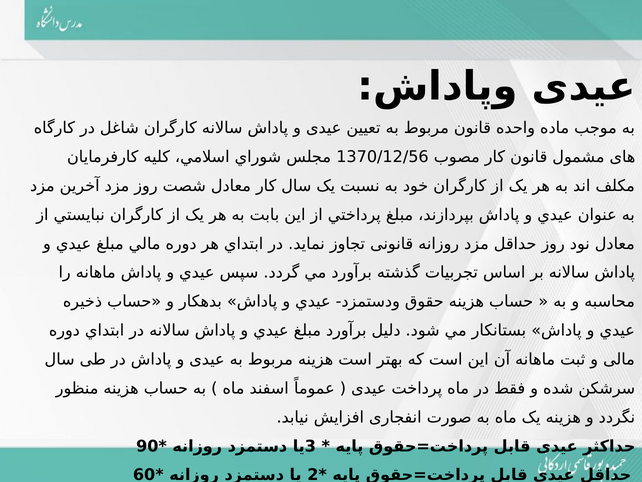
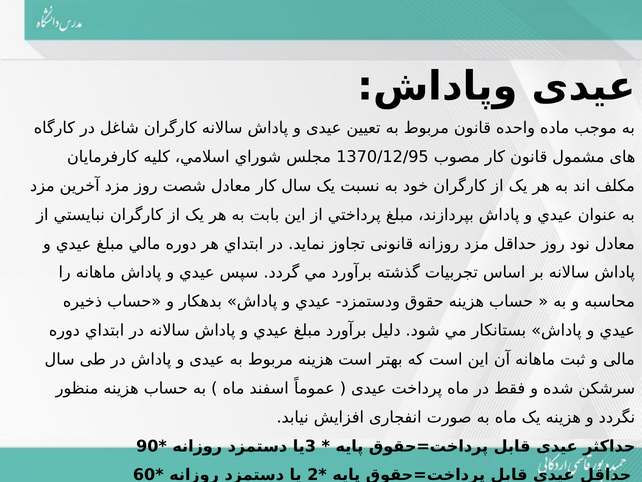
1370/12/56: 1370/12/56 -> 1370/12/95
